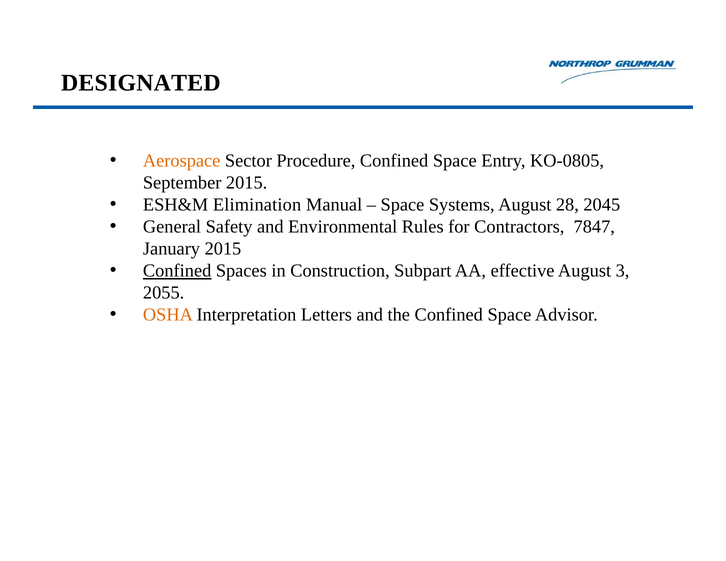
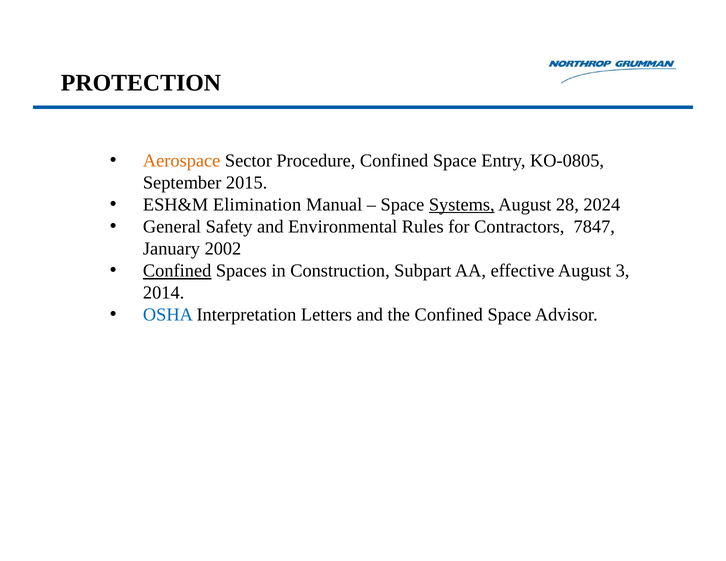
DESIGNATED: DESIGNATED -> PROTECTION
Systems underline: none -> present
2045: 2045 -> 2024
January 2015: 2015 -> 2002
2055: 2055 -> 2014
OSHA colour: orange -> blue
